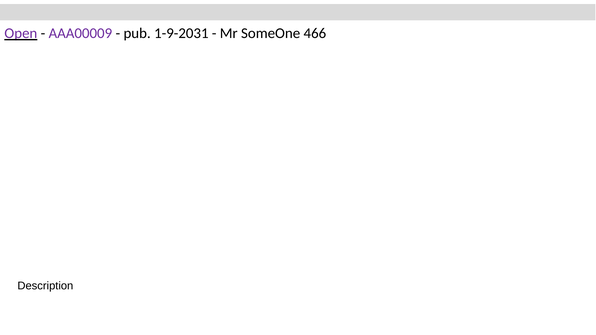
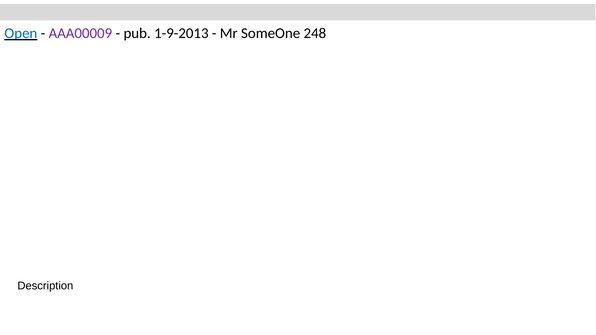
Open colour: purple -> blue
1-9-2031: 1-9-2031 -> 1-9-2013
466: 466 -> 248
